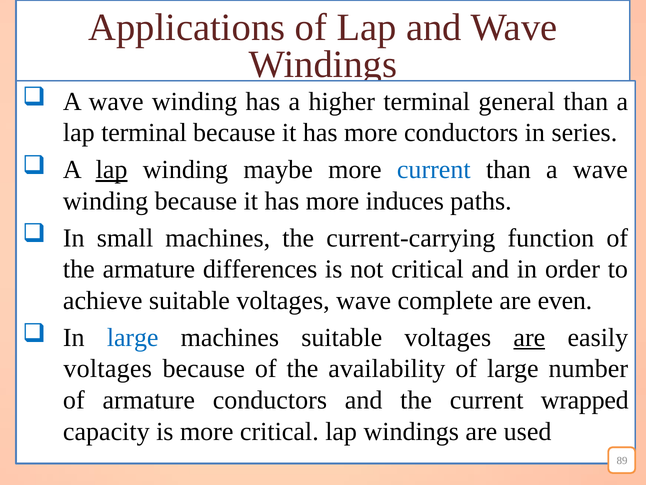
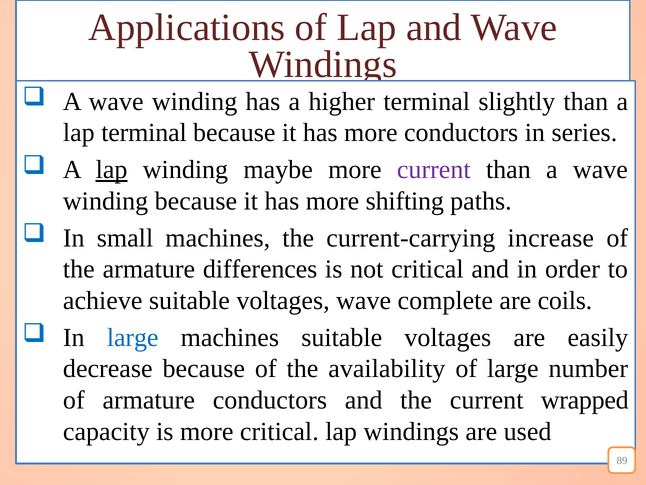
general: general -> slightly
current at (434, 170) colour: blue -> purple
induces: induces -> shifting
function: function -> increase
even: even -> coils
are at (529, 337) underline: present -> none
voltages at (108, 369): voltages -> decrease
